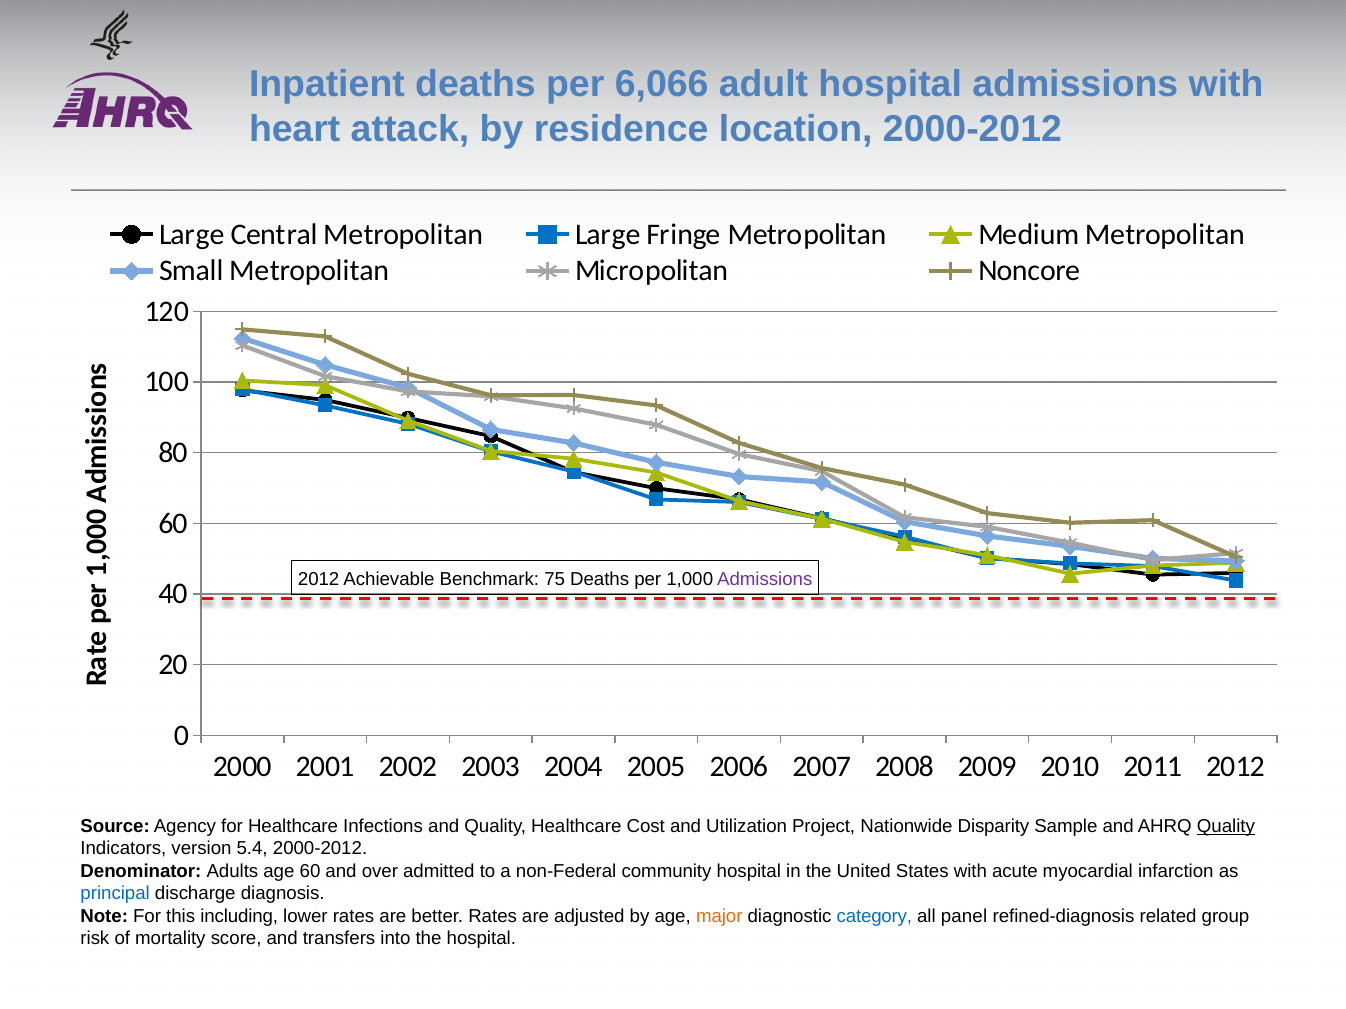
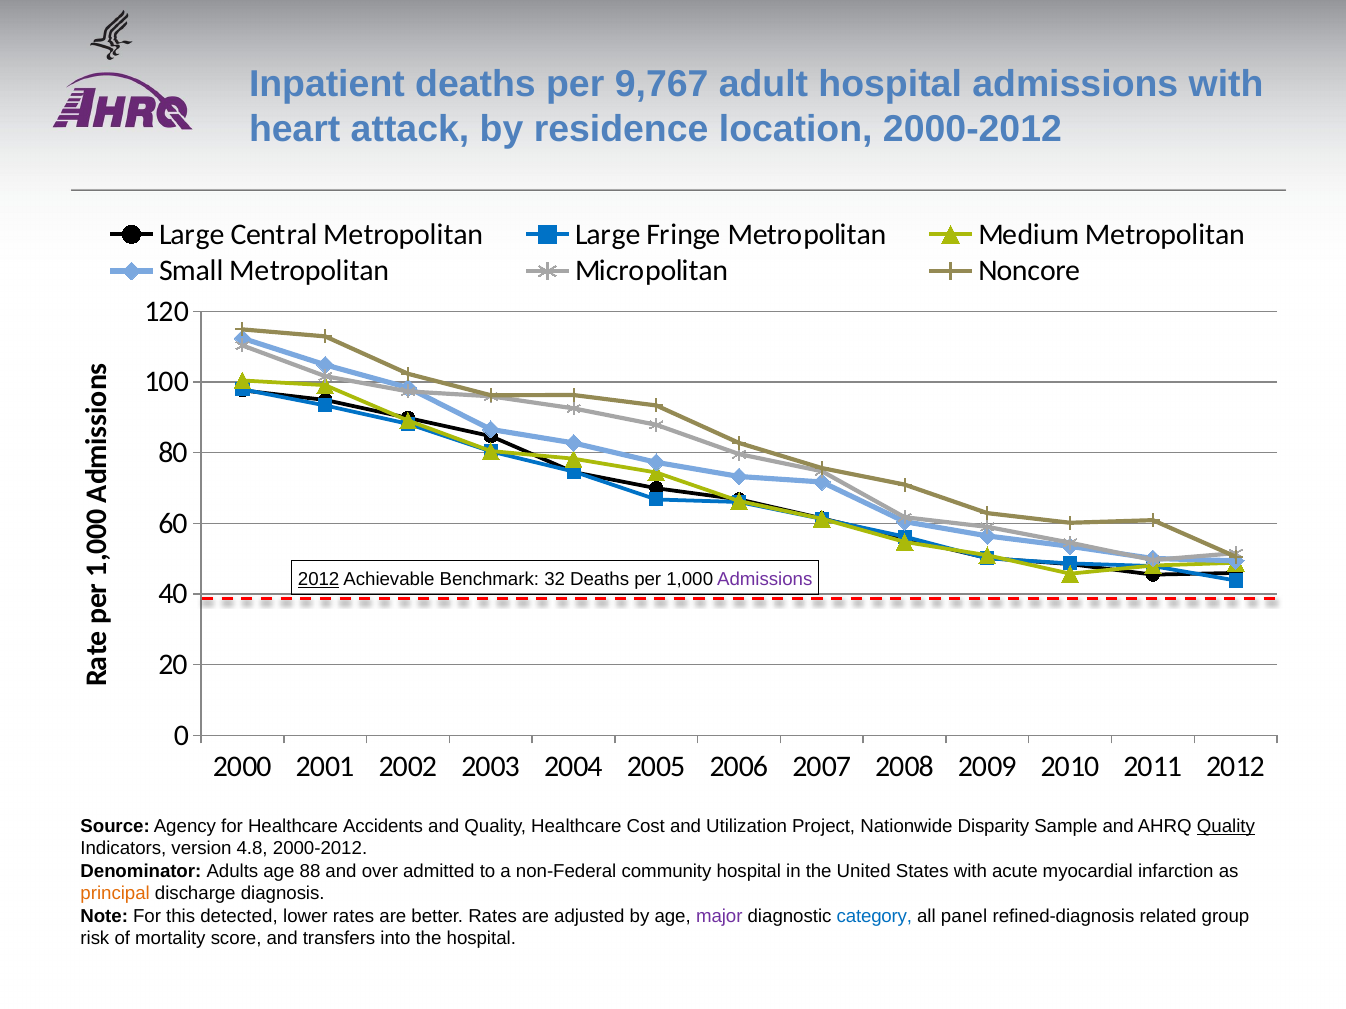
6,066: 6,066 -> 9,767
2012 at (319, 580) underline: none -> present
75: 75 -> 32
Infections: Infections -> Accidents
5.4: 5.4 -> 4.8
age 60: 60 -> 88
principal colour: blue -> orange
including: including -> detected
major colour: orange -> purple
